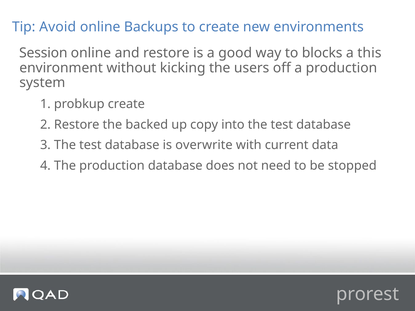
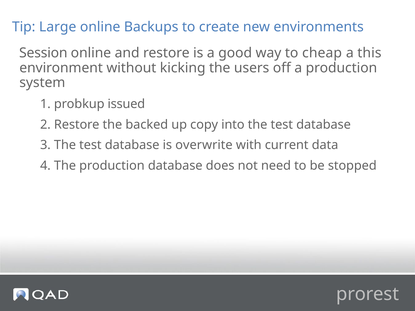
Avoid: Avoid -> Large
blocks: blocks -> cheap
probkup create: create -> issued
